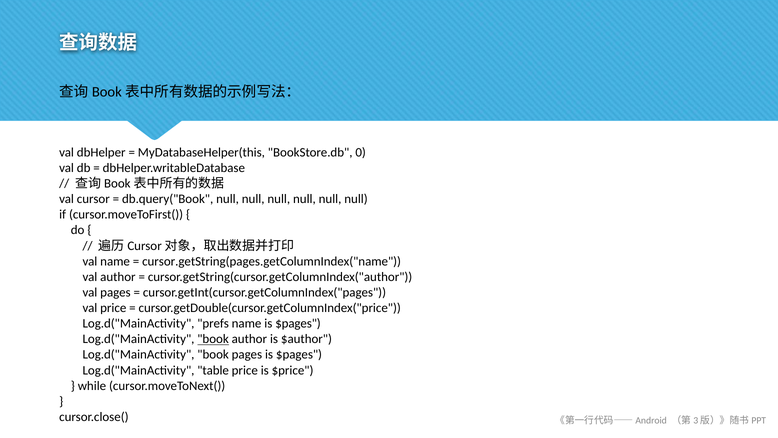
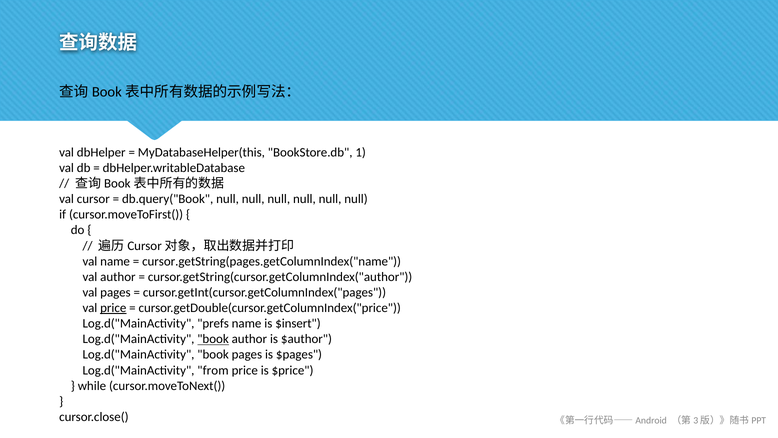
0: 0 -> 1
price at (113, 308) underline: none -> present
name is $pages: $pages -> $insert
table: table -> from
